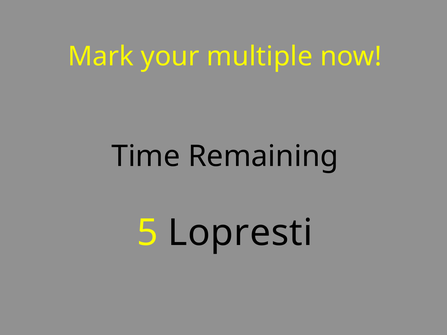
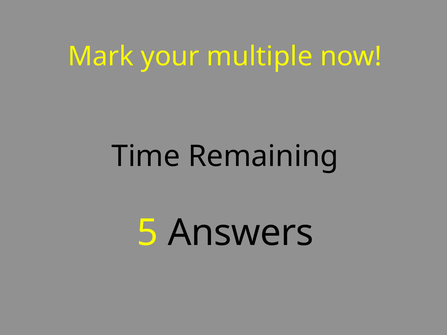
Lopresti: Lopresti -> Answers
